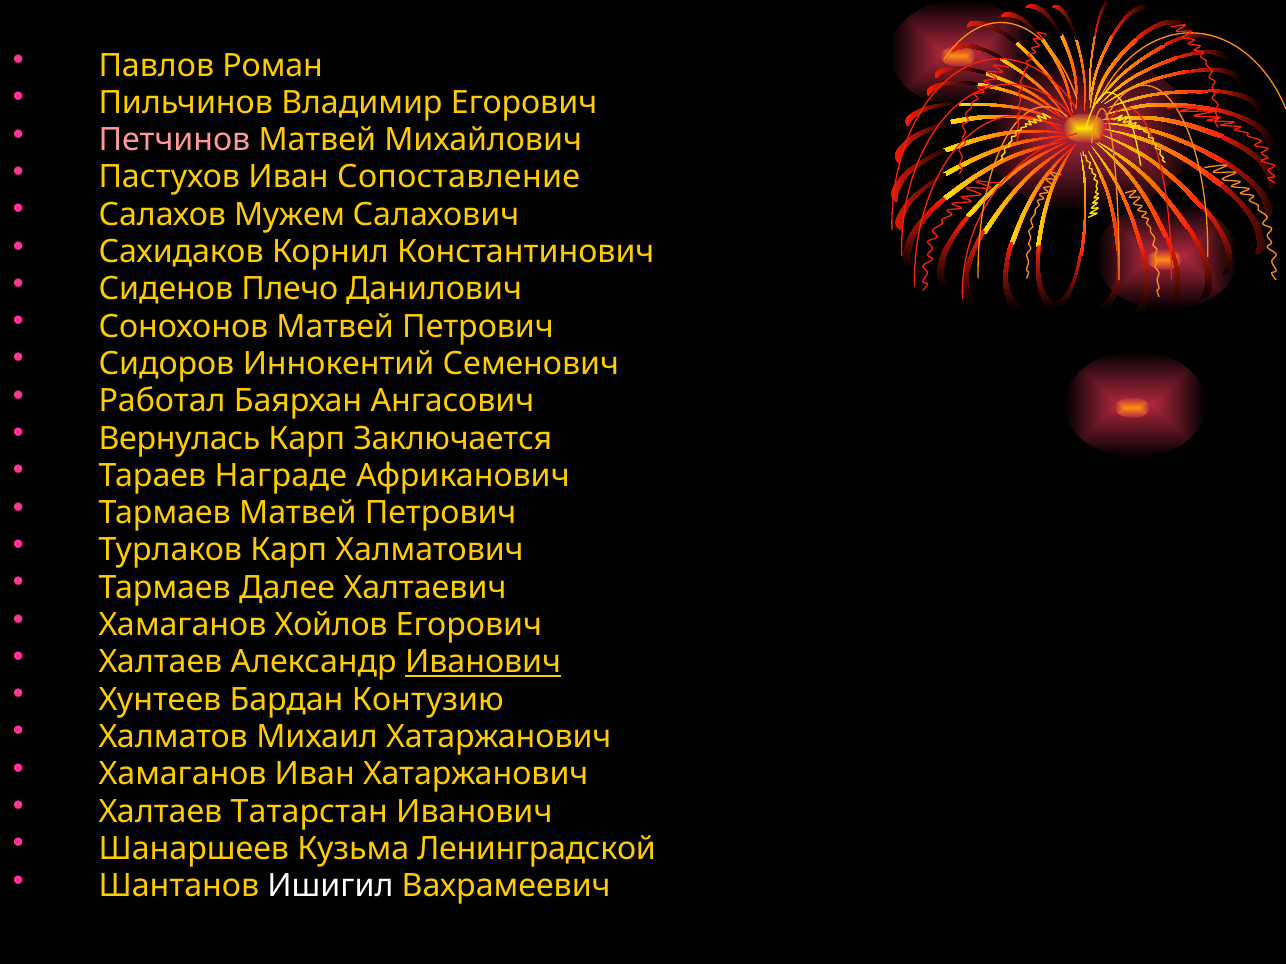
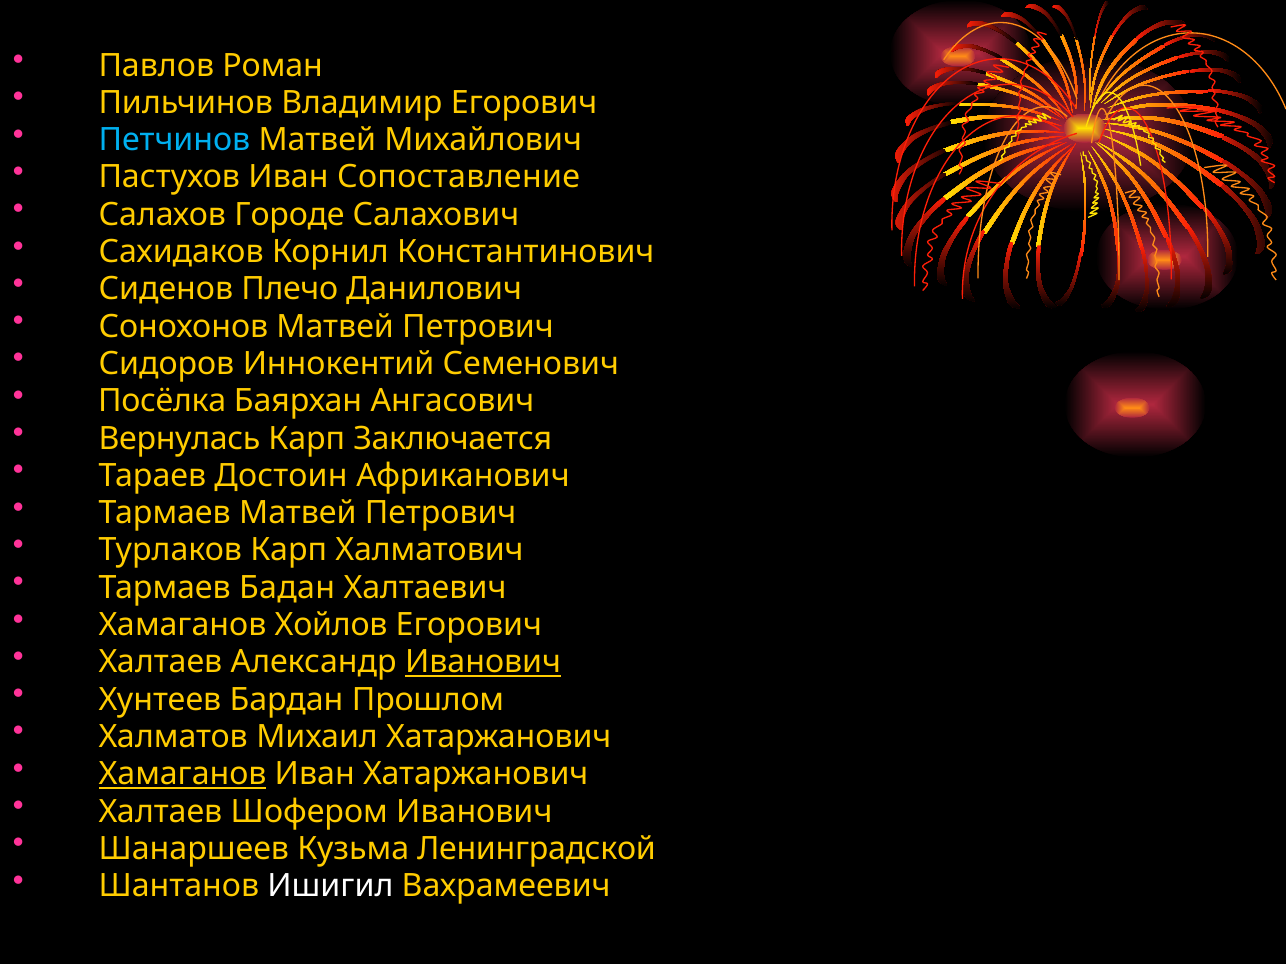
Петчинов colour: pink -> light blue
Мужем: Мужем -> Городе
Работал: Работал -> Посёлка
Награде: Награде -> Достоин
Далее: Далее -> Бадан
Контузию: Контузию -> Прошлом
Хамаганов at (183, 775) underline: none -> present
Татарстан: Татарстан -> Шофером
